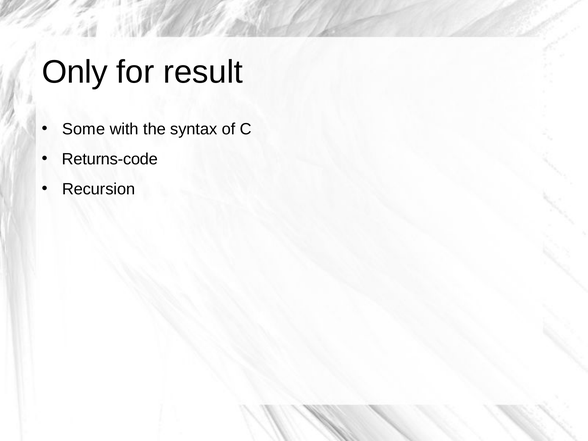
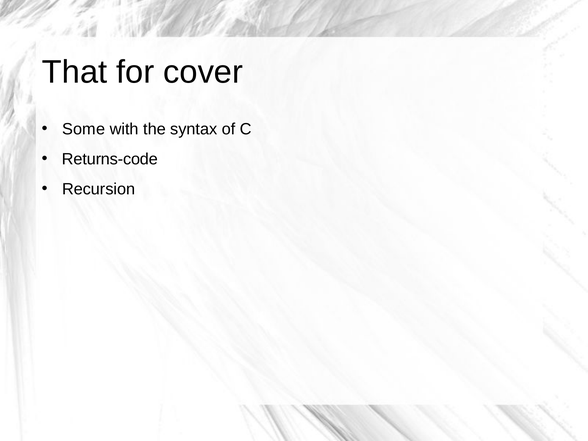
Only: Only -> That
result: result -> cover
